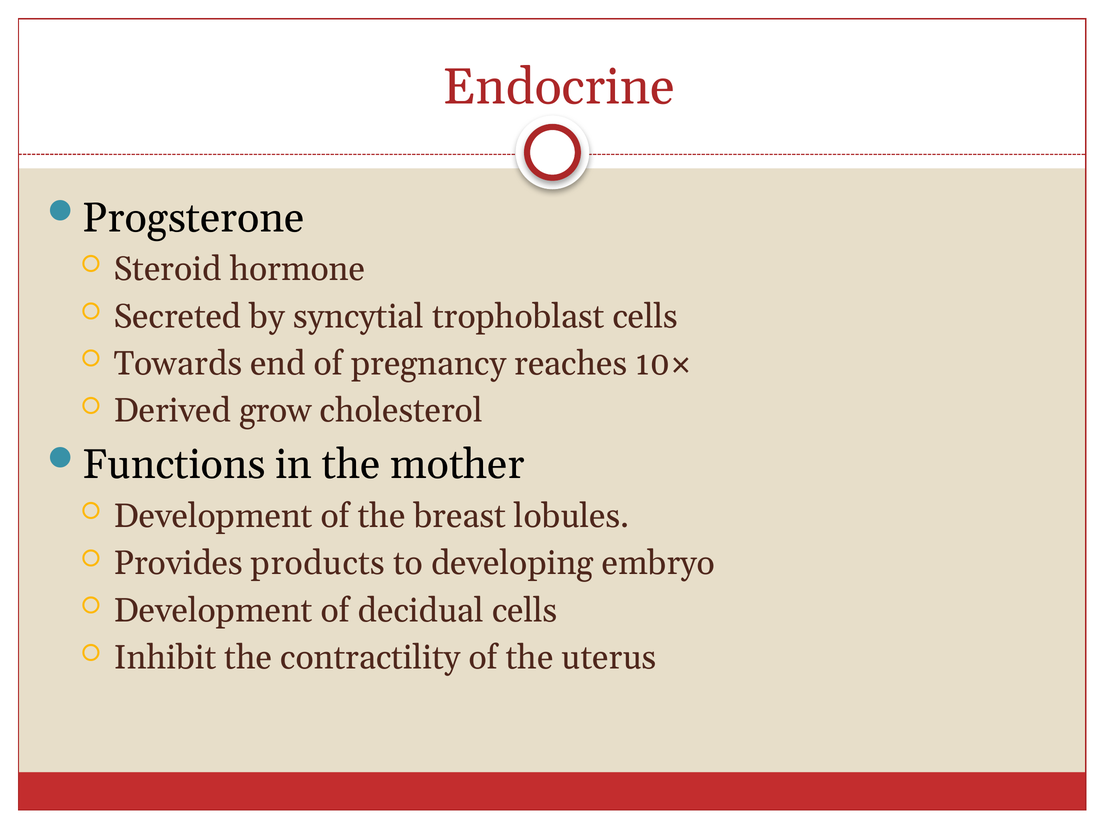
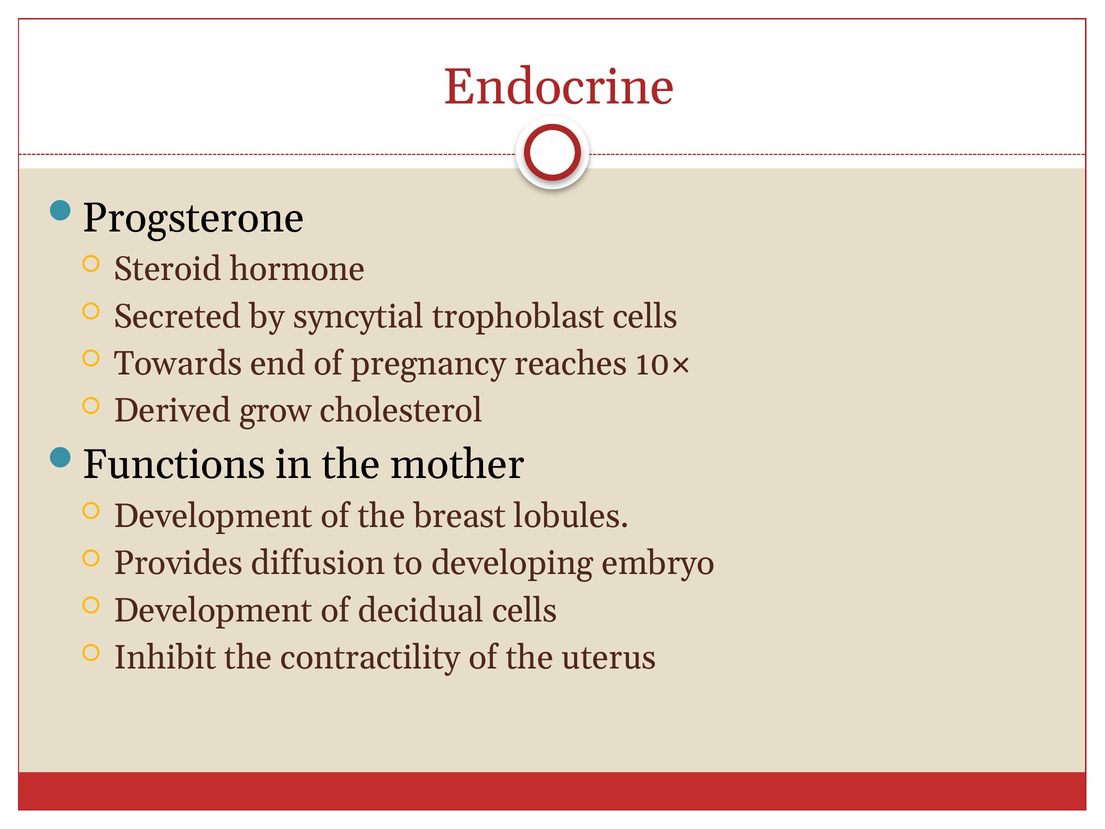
products: products -> diffusion
